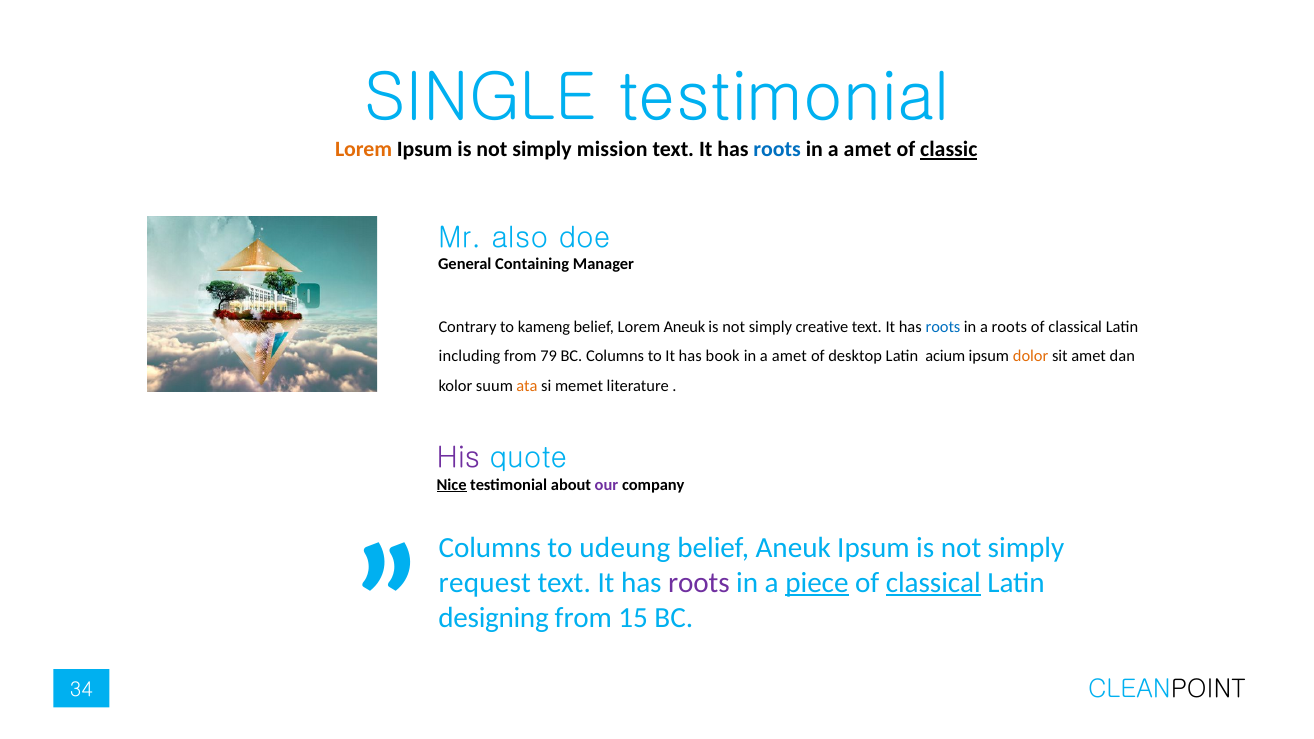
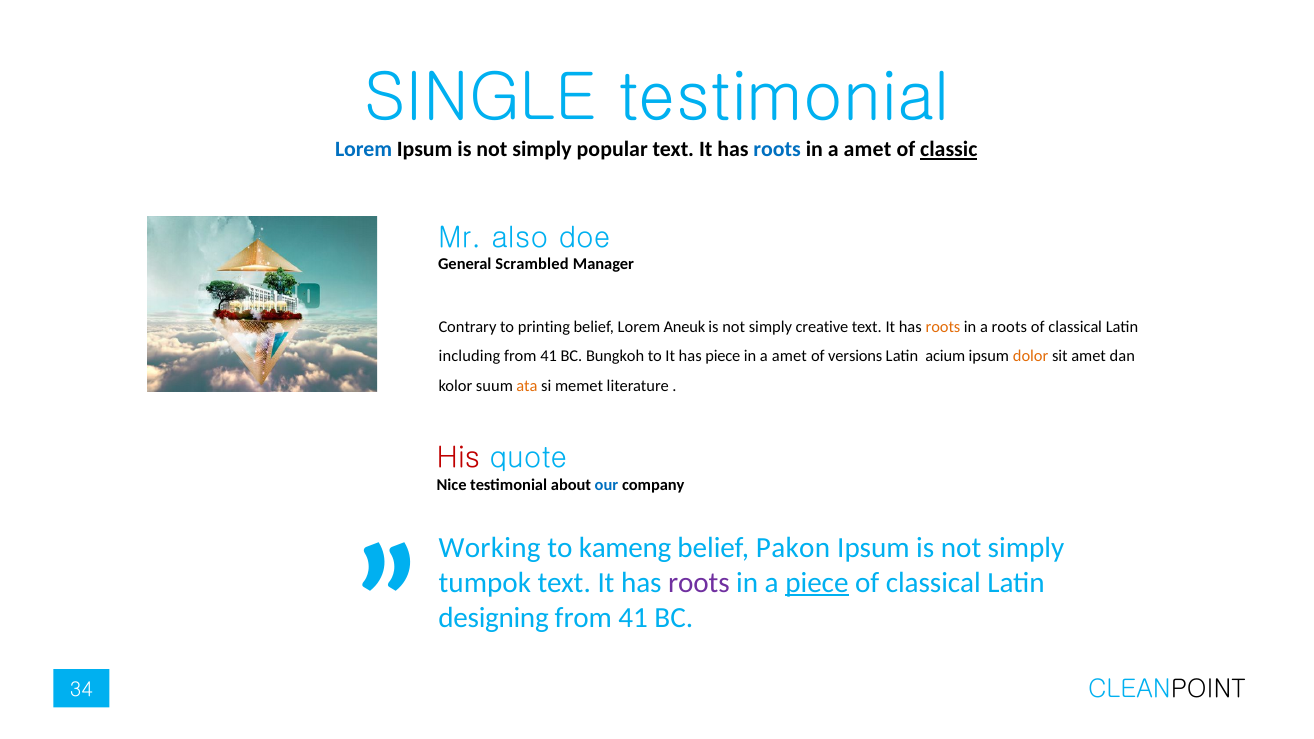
Lorem at (364, 150) colour: orange -> blue
mission: mission -> popular
Containing: Containing -> Scrambled
kameng: kameng -> printing
roots at (943, 327) colour: blue -> orange
79 at (549, 357): 79 -> 41
BC Columns: Columns -> Bungkoh
has book: book -> piece
desktop: desktop -> versions
His colour: purple -> red
Nice underline: present -> none
our colour: purple -> blue
Columns at (490, 548): Columns -> Working
udeung: udeung -> kameng
belief Aneuk: Aneuk -> Pakon
request: request -> tumpok
classical at (933, 583) underline: present -> none
15 at (633, 618): 15 -> 41
